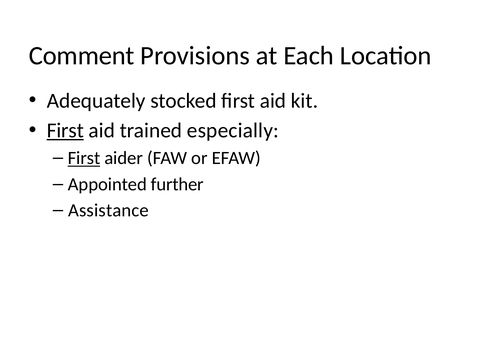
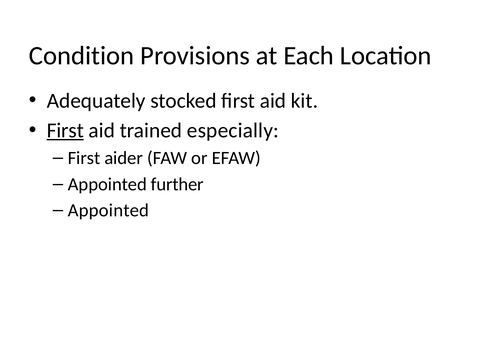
Comment: Comment -> Condition
First at (84, 158) underline: present -> none
Assistance at (108, 210): Assistance -> Appointed
